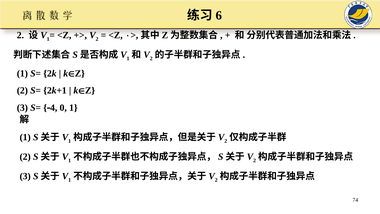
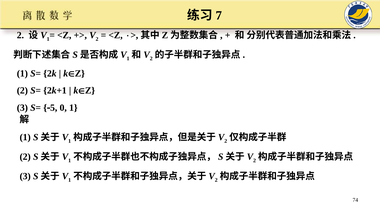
6: 6 -> 7
4: 4 -> 5
